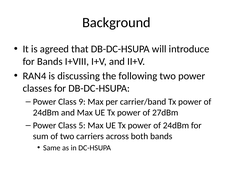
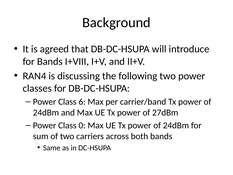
9: 9 -> 6
5: 5 -> 0
